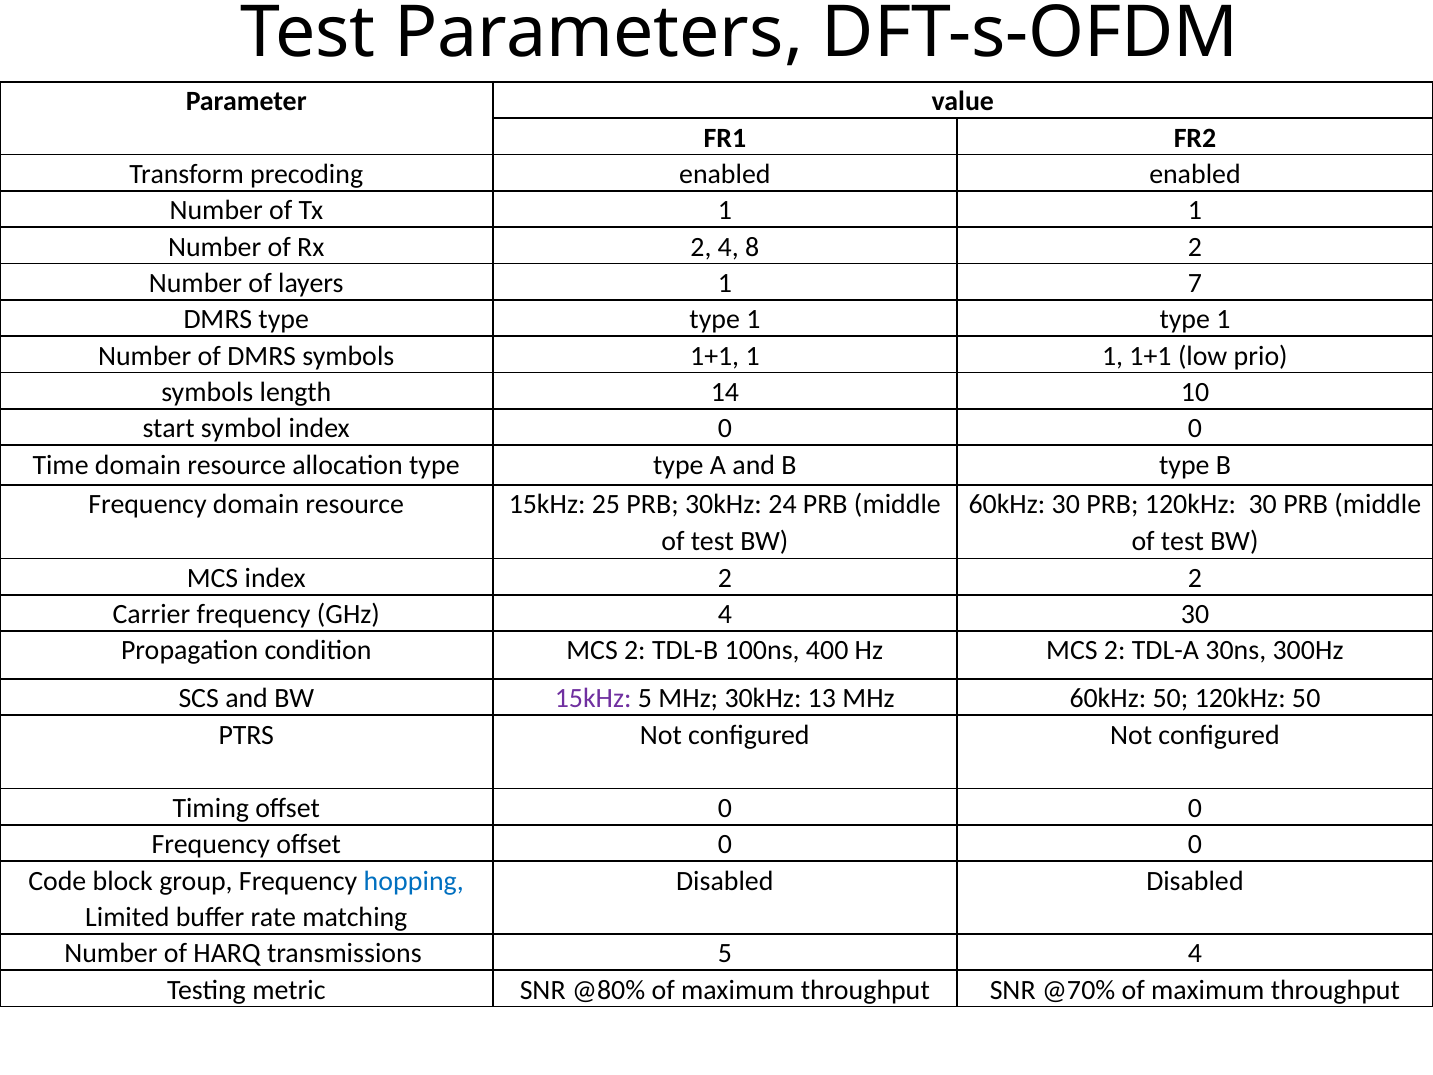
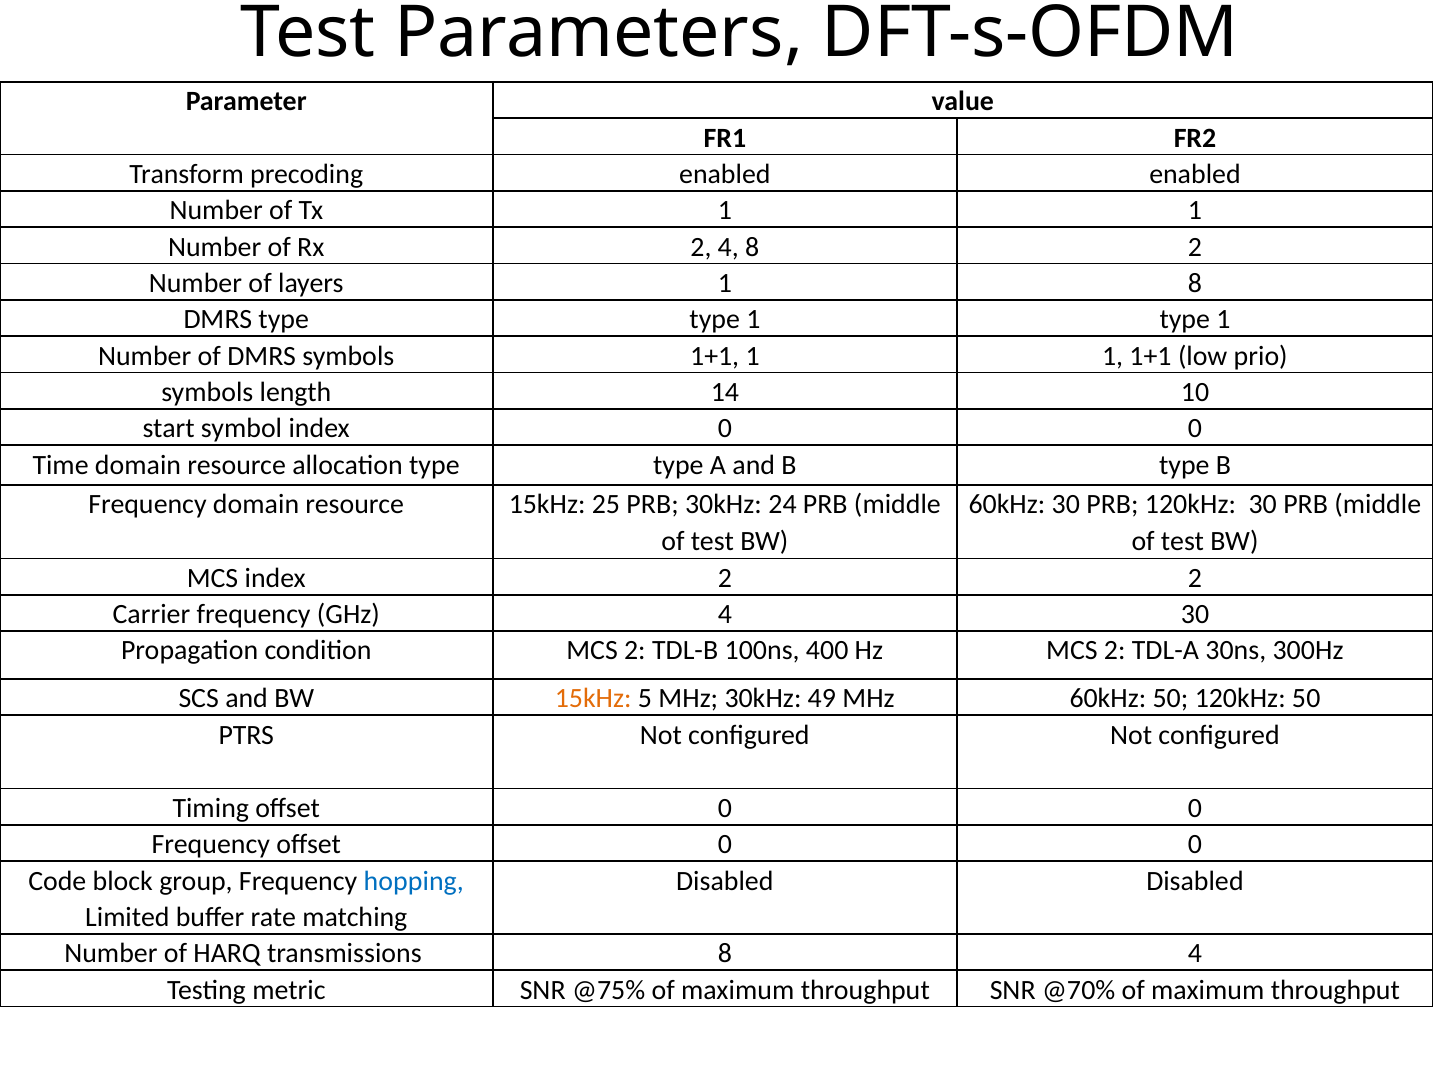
1 7: 7 -> 8
15kHz at (593, 698) colour: purple -> orange
13: 13 -> 49
transmissions 5: 5 -> 8
@80%: @80% -> @75%
